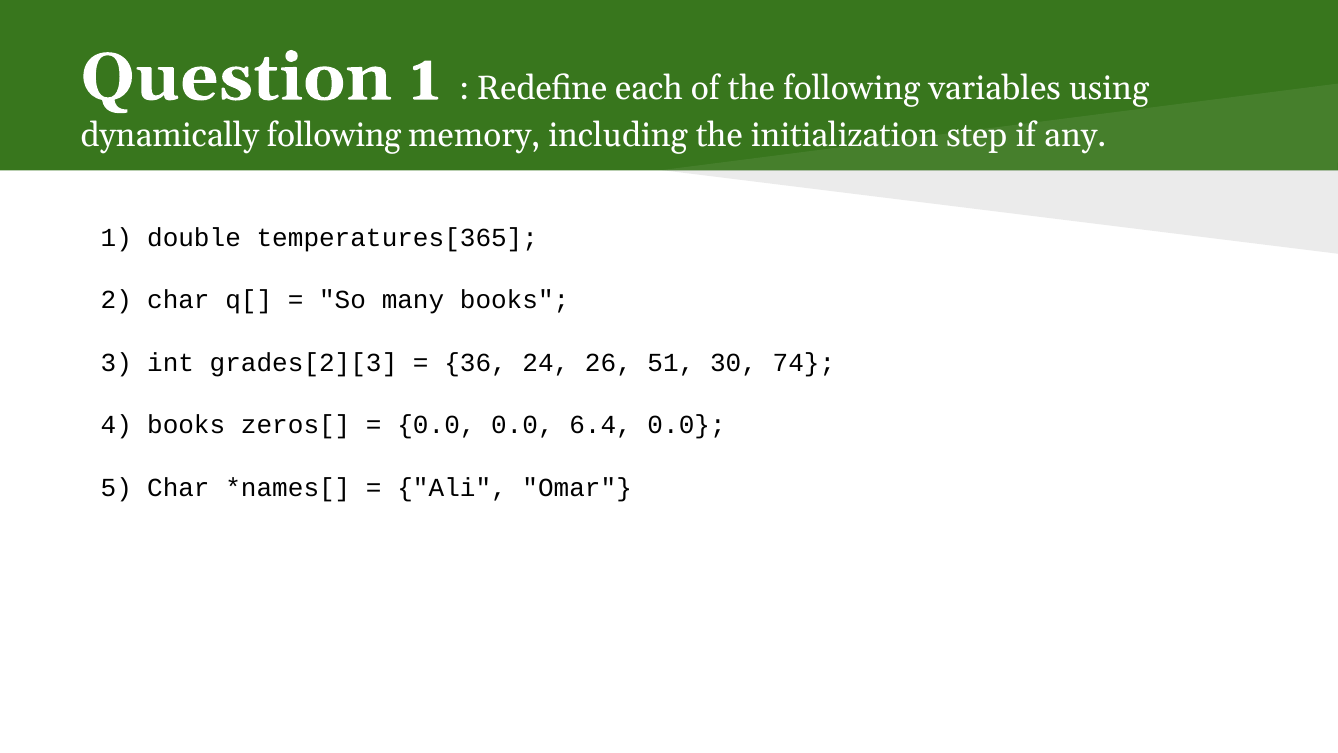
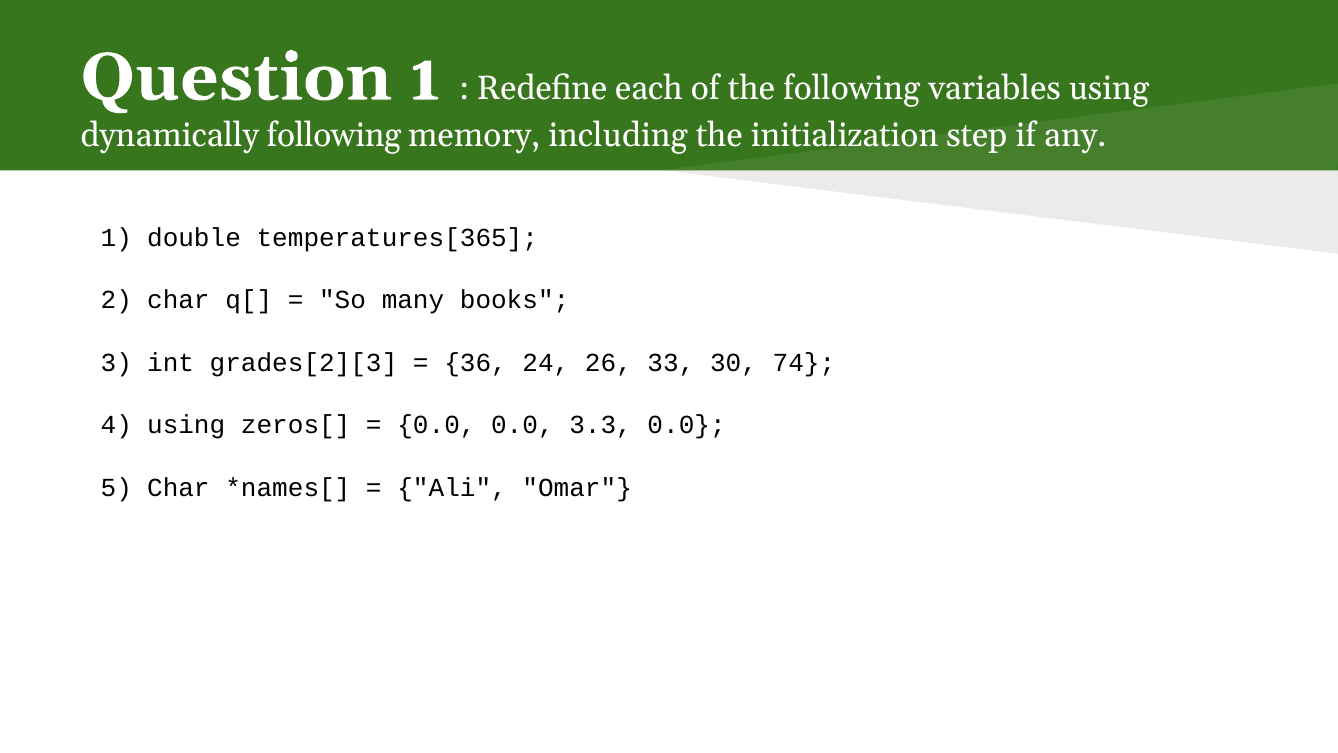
51: 51 -> 33
books at (186, 425): books -> using
6.4: 6.4 -> 3.3
